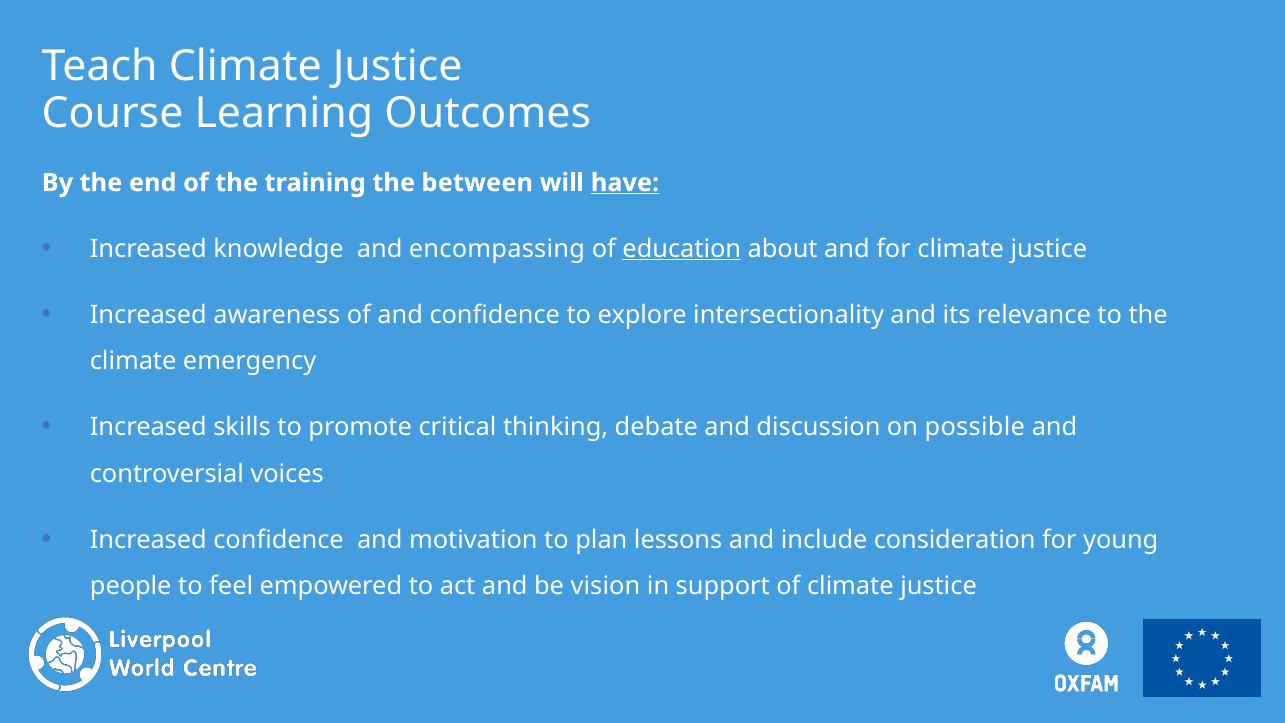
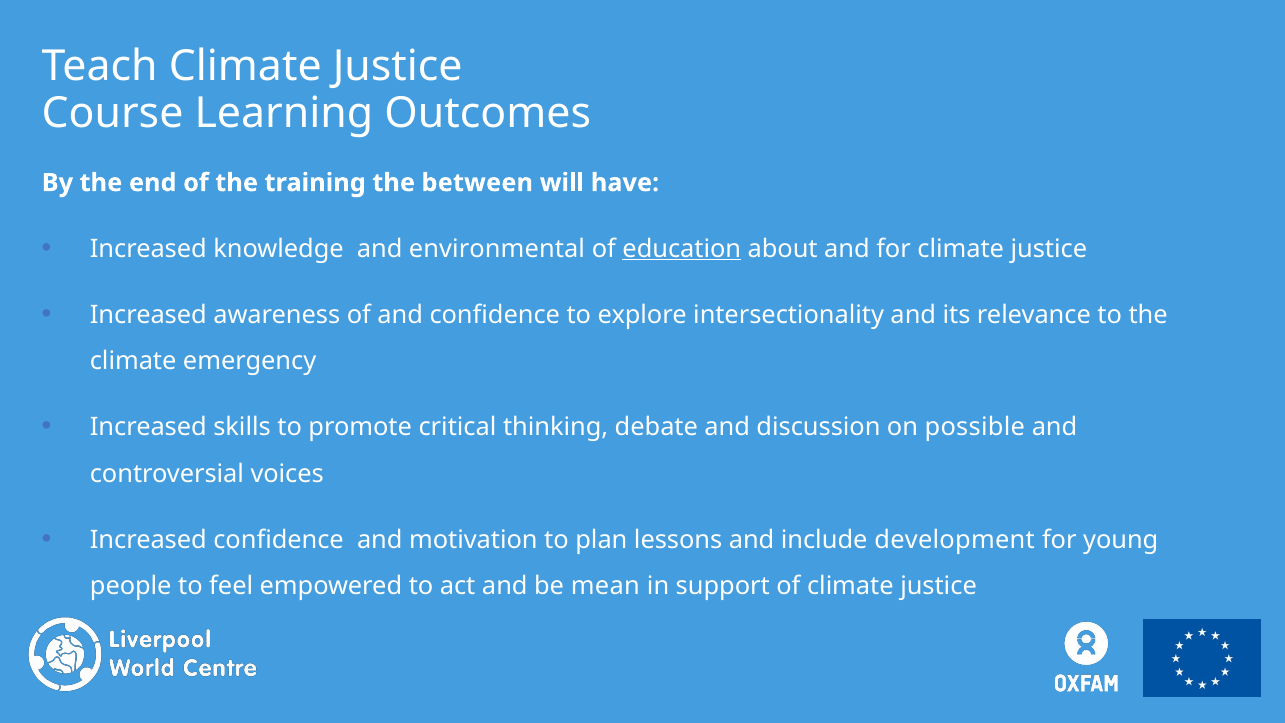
have underline: present -> none
encompassing: encompassing -> environmental
consideration: consideration -> development
vision: vision -> mean
